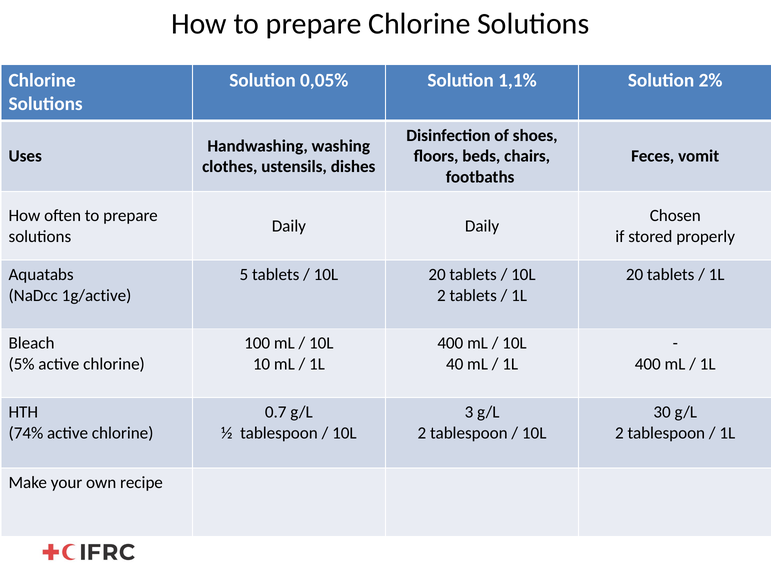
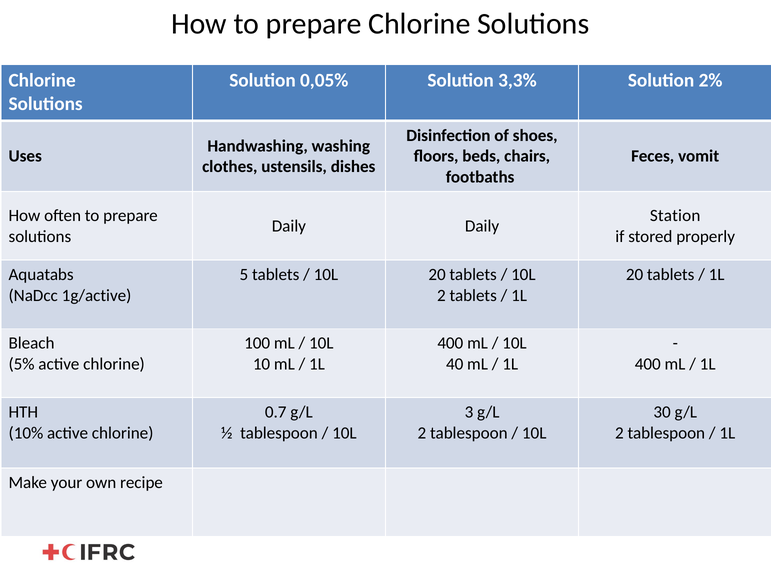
1,1%: 1,1% -> 3,3%
Chosen: Chosen -> Station
74%: 74% -> 10%
